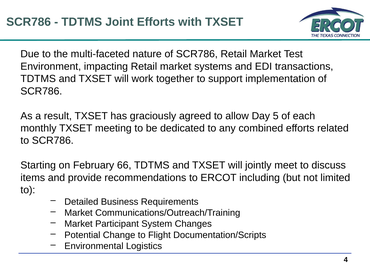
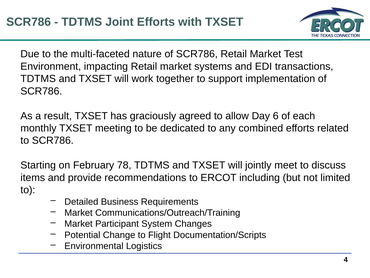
5: 5 -> 6
66: 66 -> 78
